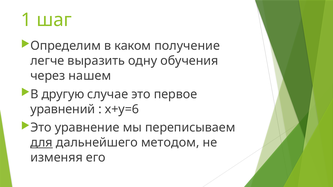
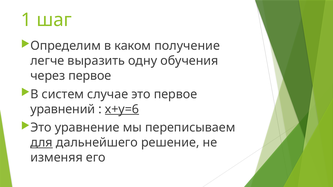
через нашем: нашем -> первое
другую: другую -> систем
х+у=6 underline: none -> present
методом: методом -> решение
